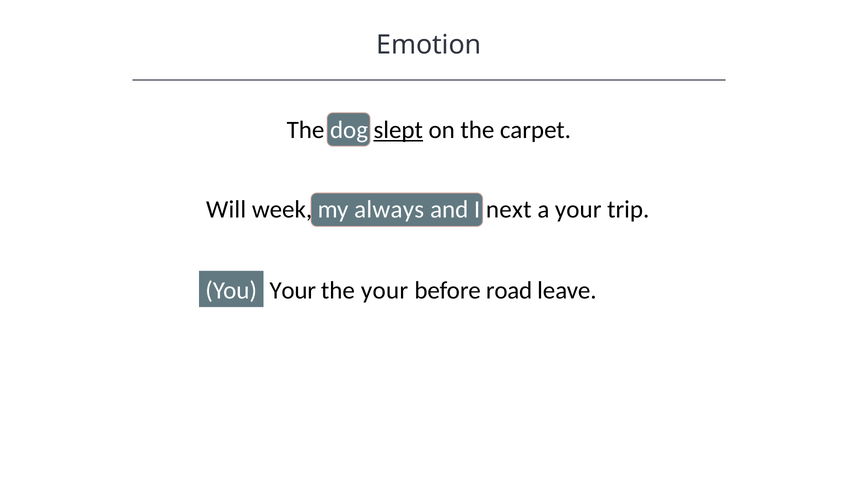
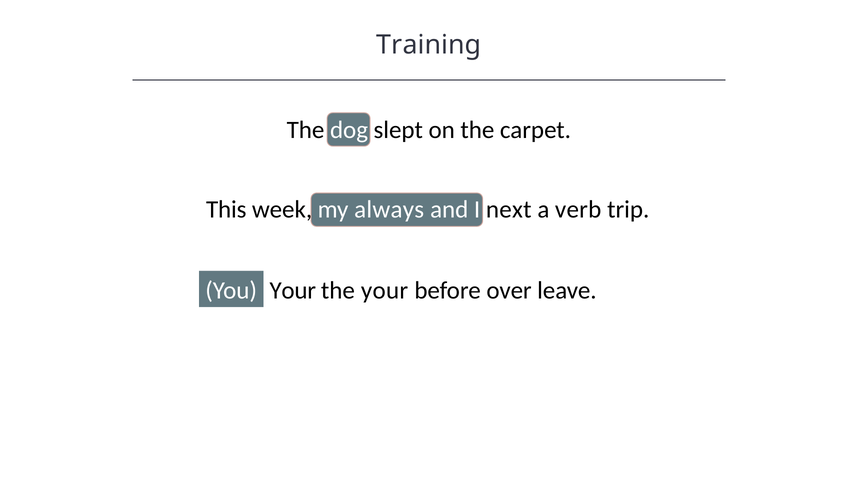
Emotion: Emotion -> Training
slept underline: present -> none
Will: Will -> This
a your: your -> verb
road: road -> over
